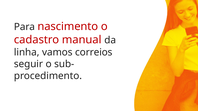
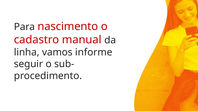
correios: correios -> informe
